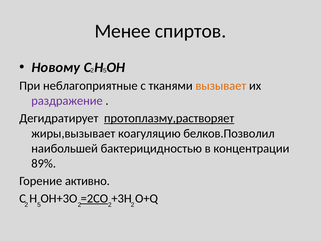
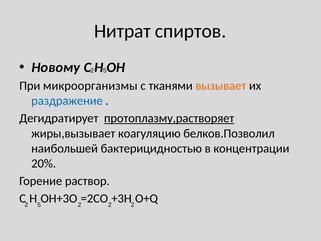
Менее: Менее -> Нитрат
неблагоприятные: неблагоприятные -> микроорганизмы
раздражение colour: purple -> blue
89%: 89% -> 20%
активно: активно -> раствор
=2CO underline: present -> none
